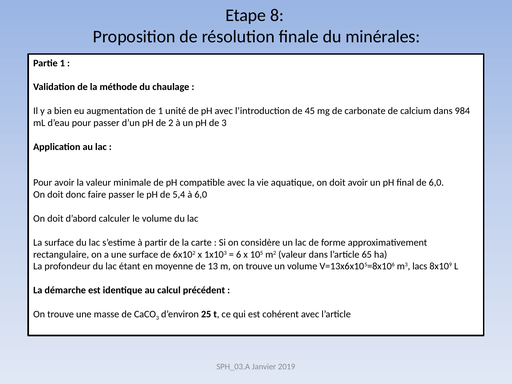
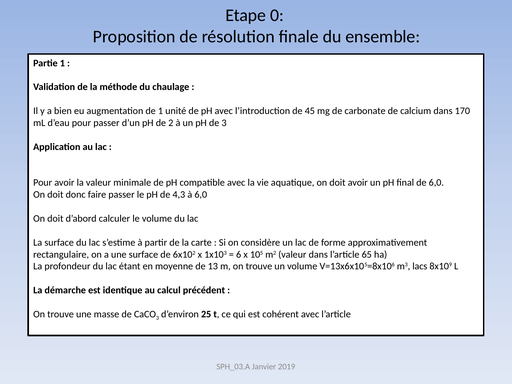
8: 8 -> 0
minérales: minérales -> ensemble
984: 984 -> 170
5,4: 5,4 -> 4,3
